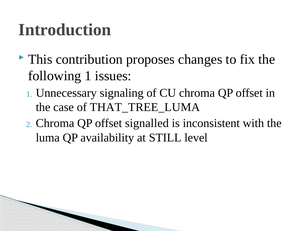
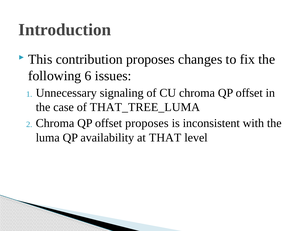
following 1: 1 -> 6
offset signalled: signalled -> proposes
STILL: STILL -> THAT
